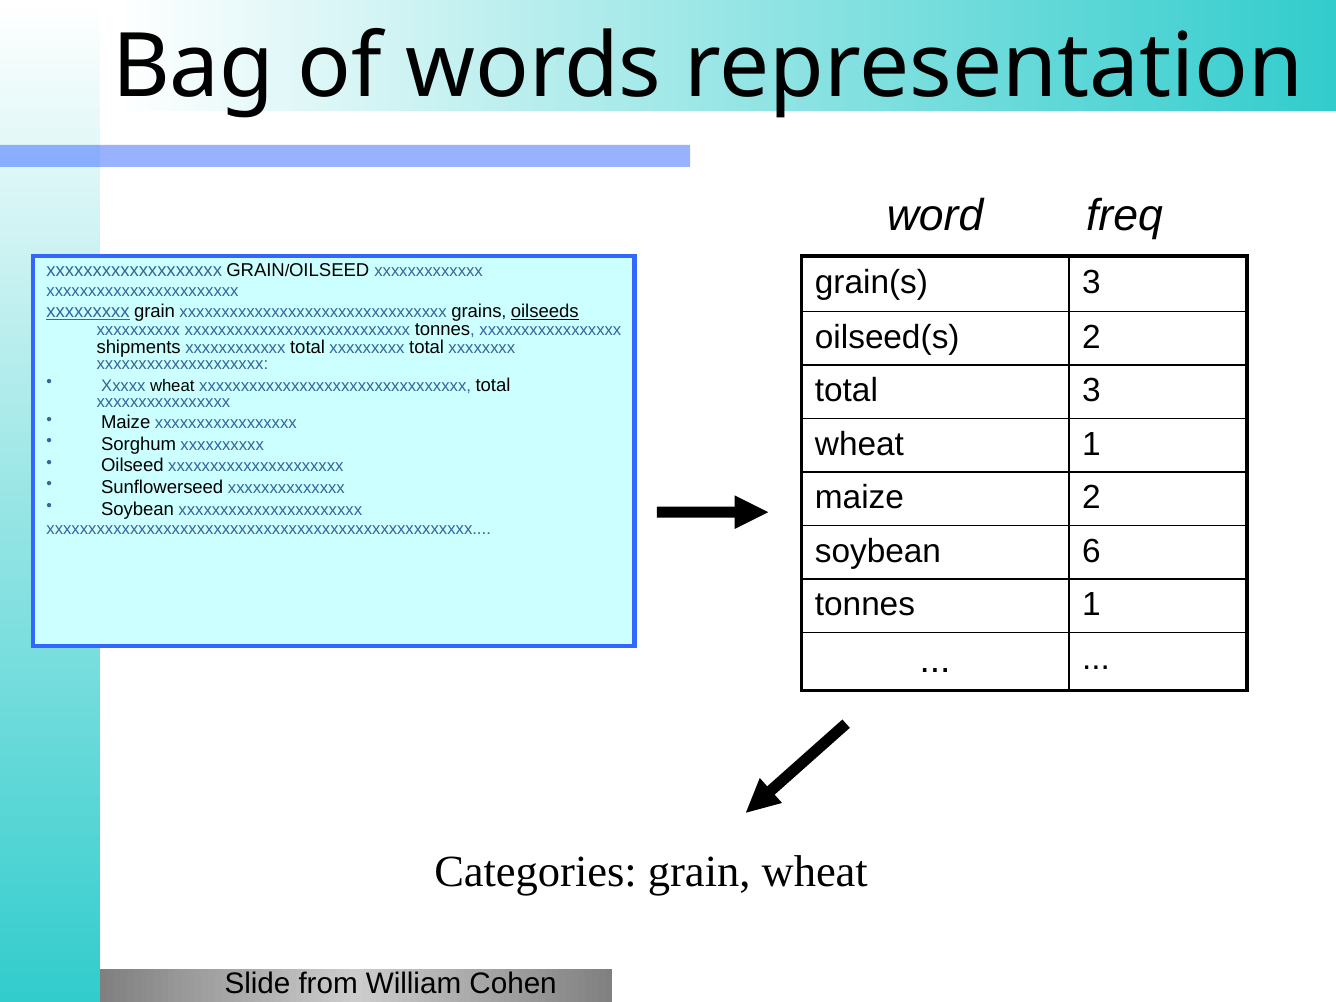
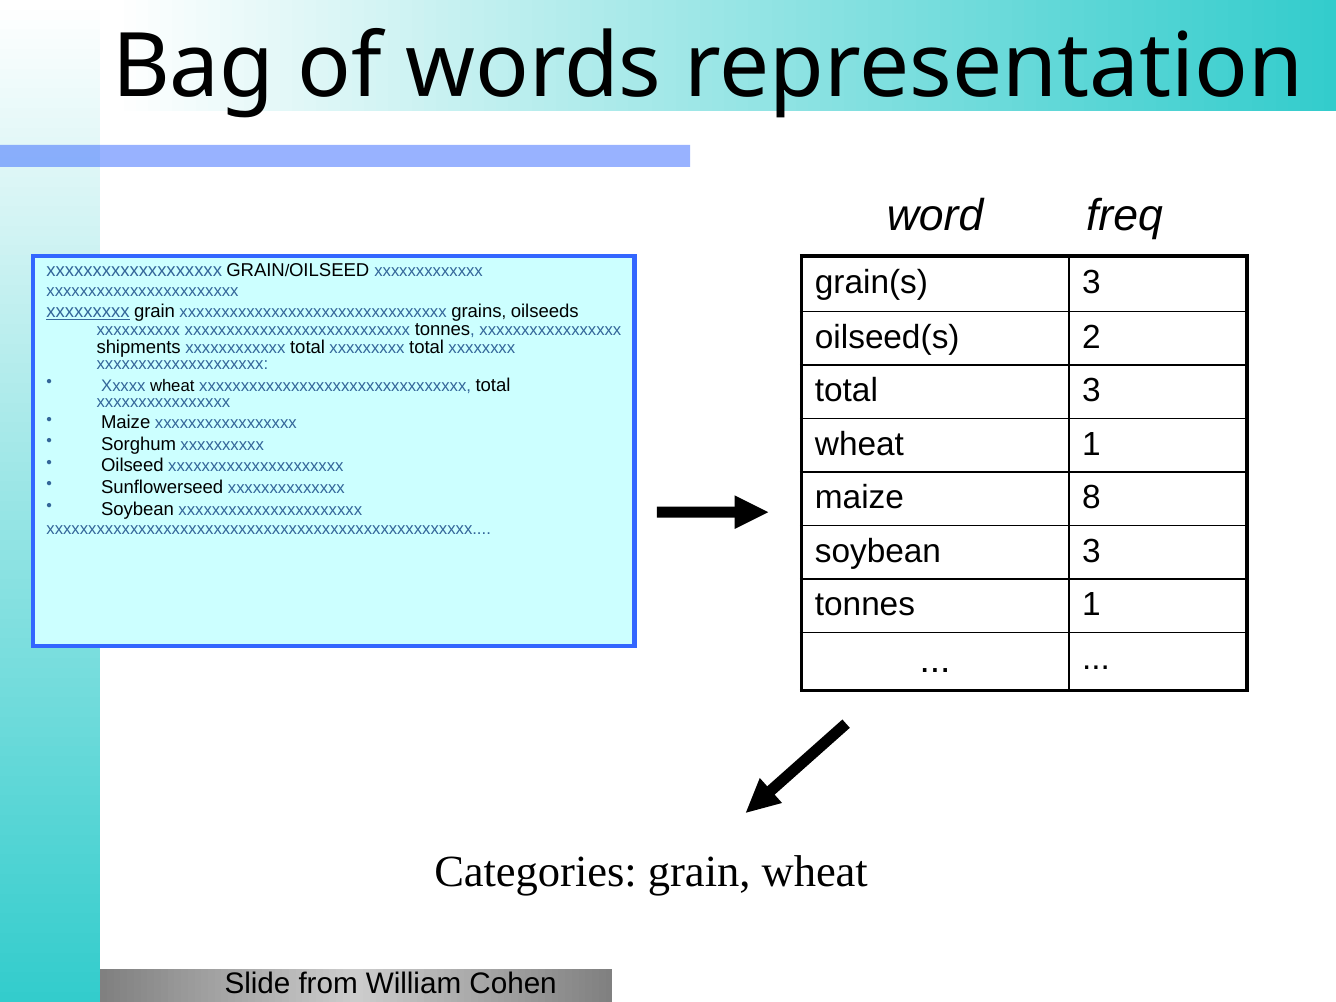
oilseeds underline: present -> none
maize 2: 2 -> 8
soybean 6: 6 -> 3
